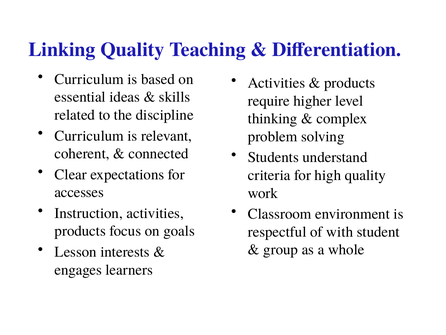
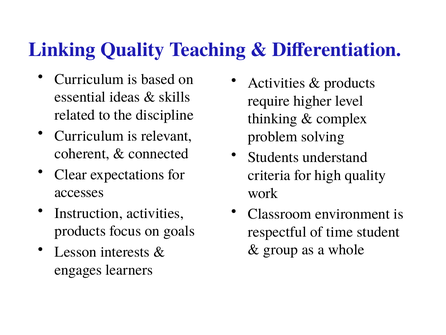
with: with -> time
